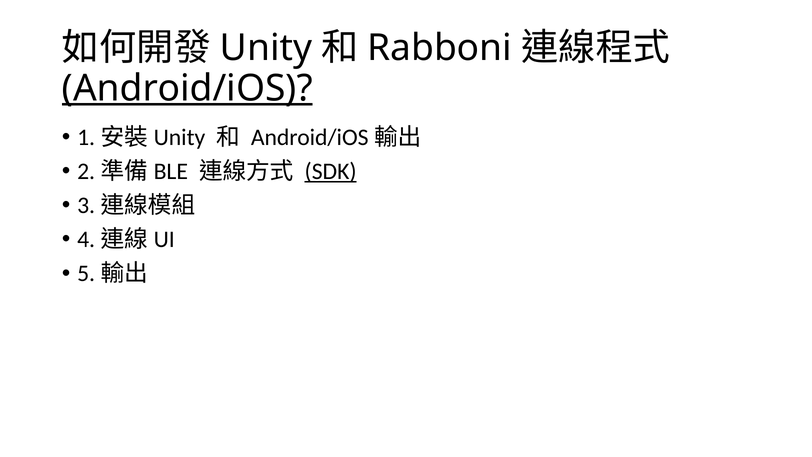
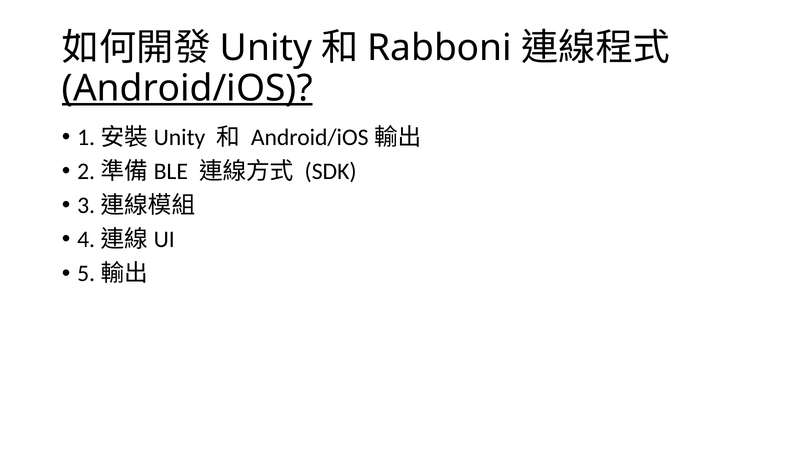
SDK underline: present -> none
